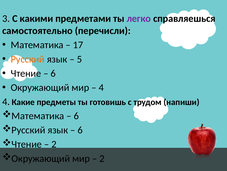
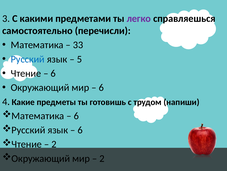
17: 17 -> 33
Русский at (28, 59) colour: orange -> blue
4 at (101, 87): 4 -> 6
